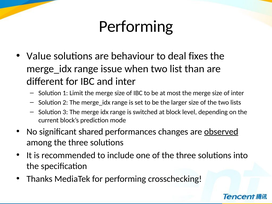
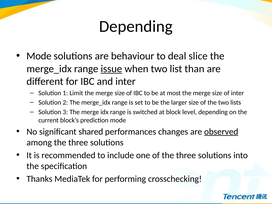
Performing at (136, 26): Performing -> Depending
Value at (39, 56): Value -> Mode
fixes: fixes -> slice
issue underline: none -> present
